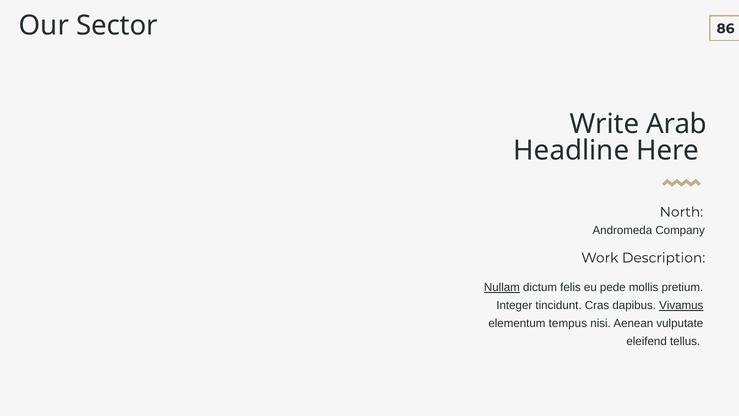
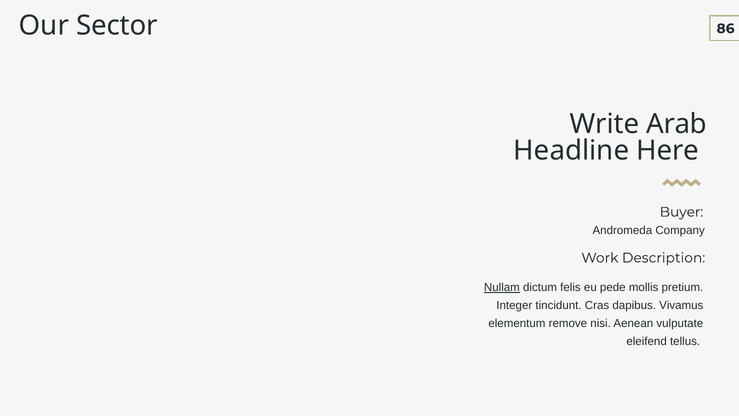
North: North -> Buyer
Vivamus underline: present -> none
tempus: tempus -> remove
